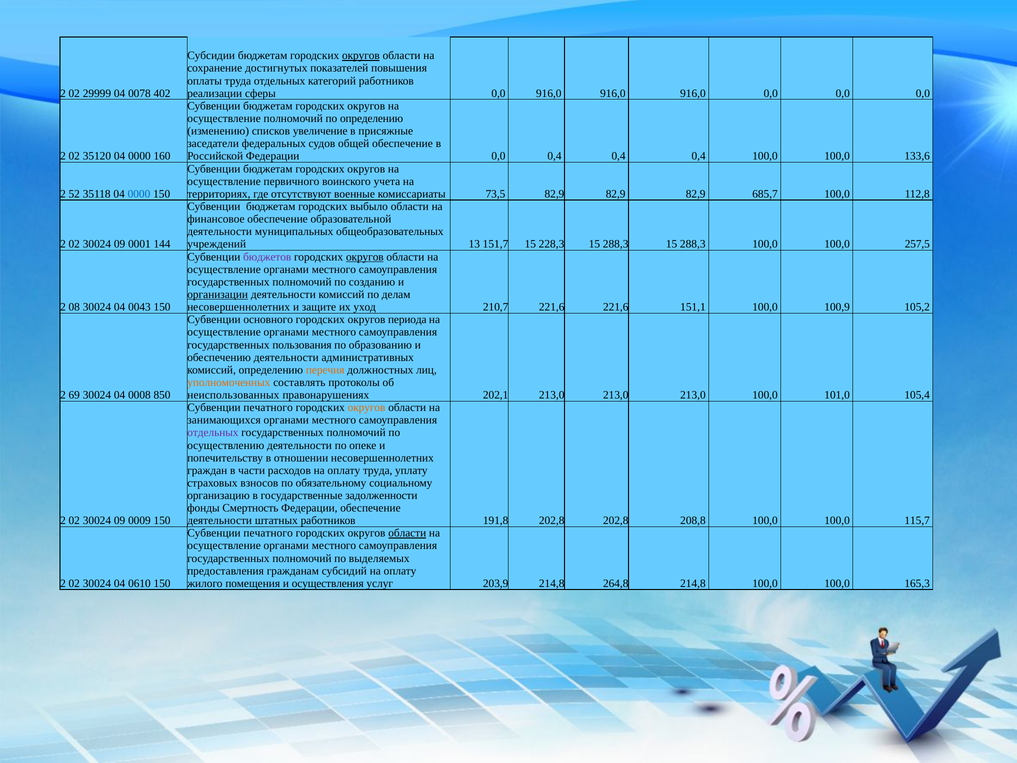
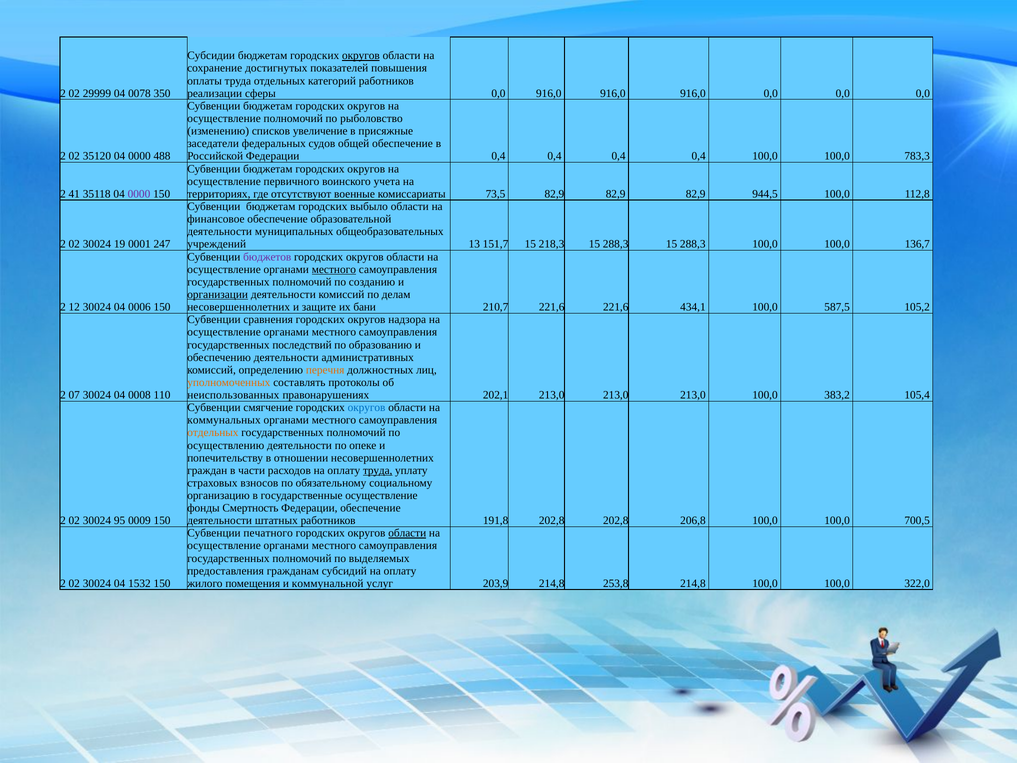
402: 402 -> 350
по определению: определению -> рыболовство
160: 160 -> 488
Федерации 0,0: 0,0 -> 0,4
133,6: 133,6 -> 783,3
52: 52 -> 41
0000 at (139, 194) colour: blue -> purple
685,7: 685,7 -> 944,5
09 at (120, 244): 09 -> 19
144: 144 -> 247
228,3: 228,3 -> 218,3
257,5: 257,5 -> 136,7
округов at (365, 257) underline: present -> none
местного at (334, 269) underline: none -> present
08: 08 -> 12
0043: 0043 -> 0006
уход: уход -> бани
151,1: 151,1 -> 434,1
100,9: 100,9 -> 587,5
основного: основного -> сравнения
периода: периода -> надзора
пользования: пользования -> последствий
69: 69 -> 07
850: 850 -> 110
101,0: 101,0 -> 383,2
печатного at (268, 408): печатного -> смягчение
округов at (367, 408) colour: orange -> blue
занимающихся: занимающихся -> коммунальных
отдельных at (213, 433) colour: purple -> orange
труда at (378, 470) underline: none -> present
государственные задолженности: задолженности -> осуществление
09 at (120, 520): 09 -> 95
208,8: 208,8 -> 206,8
115,7: 115,7 -> 700,5
0610: 0610 -> 1532
осуществления: осуществления -> коммунальной
264,8: 264,8 -> 253,8
165,3: 165,3 -> 322,0
